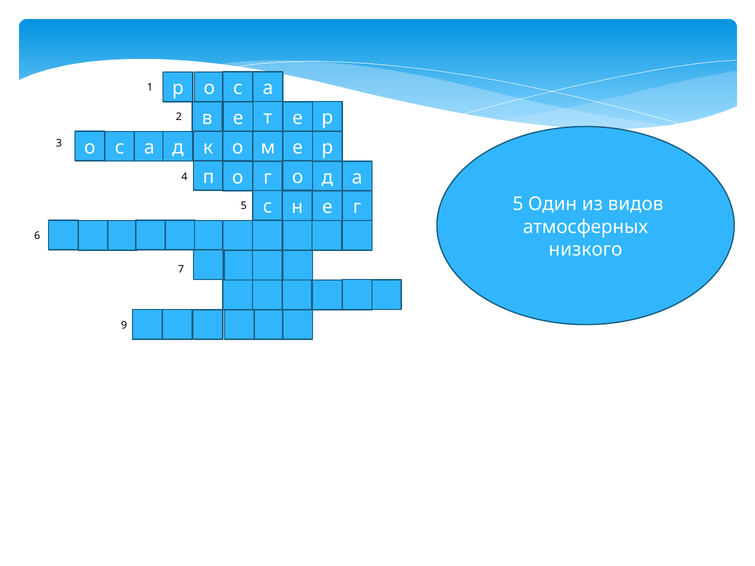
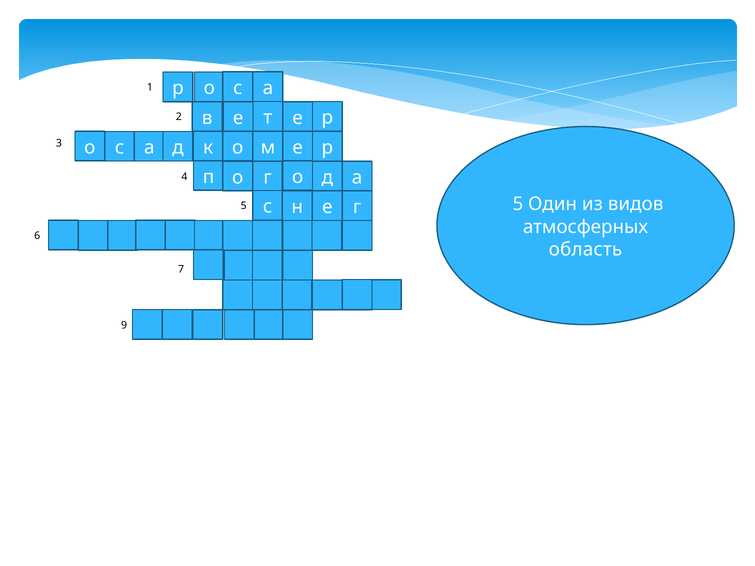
низкого: низкого -> область
